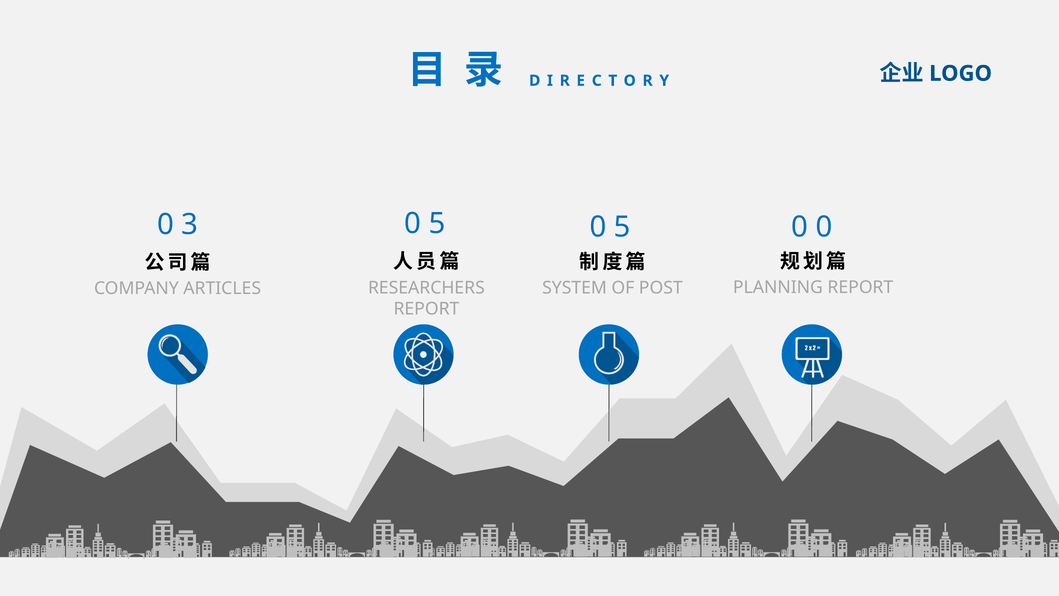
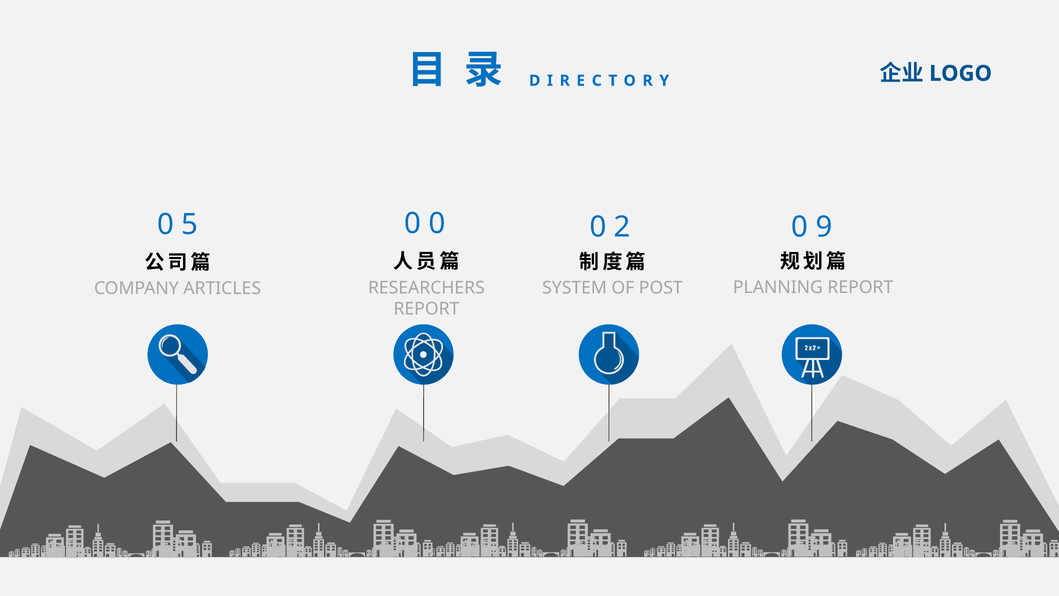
5 at (437, 223): 5 -> 0
3: 3 -> 5
5 at (622, 227): 5 -> 2
0 0: 0 -> 9
